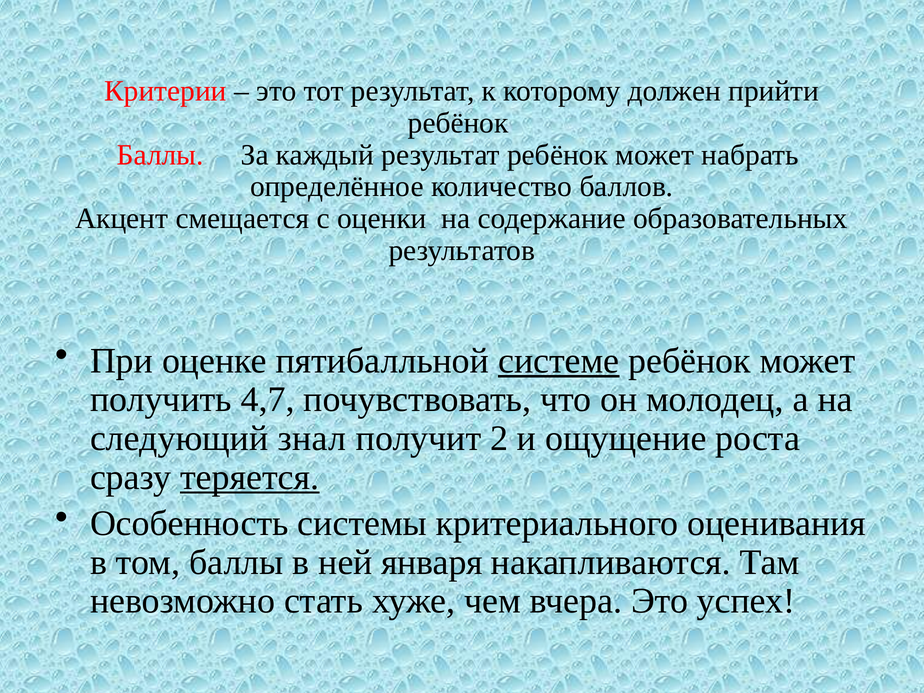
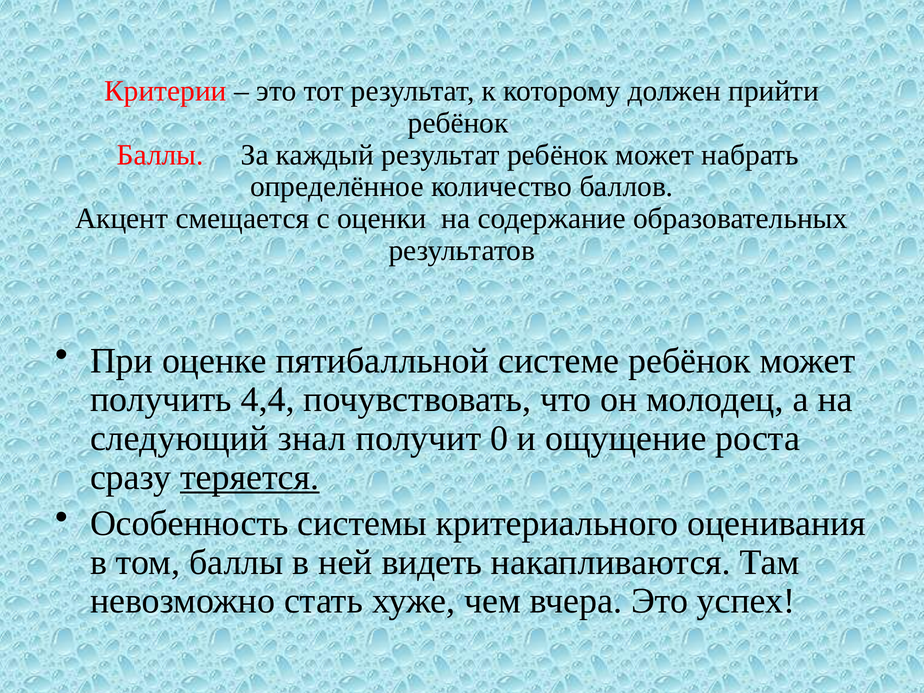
системе underline: present -> none
4,7: 4,7 -> 4,4
2: 2 -> 0
января: января -> видеть
